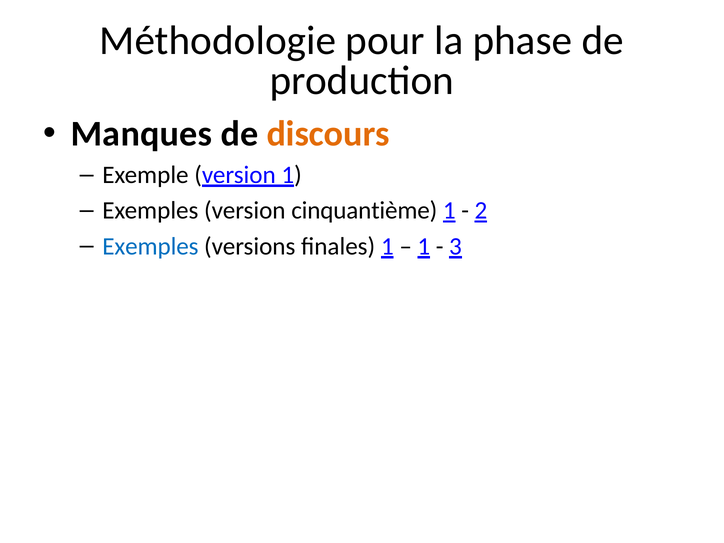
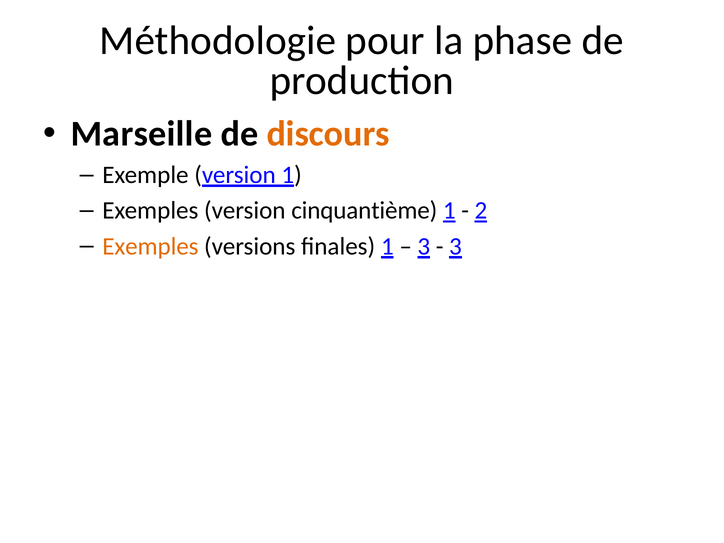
Manques: Manques -> Marseille
Exemples at (150, 246) colour: blue -> orange
1 at (424, 246): 1 -> 3
